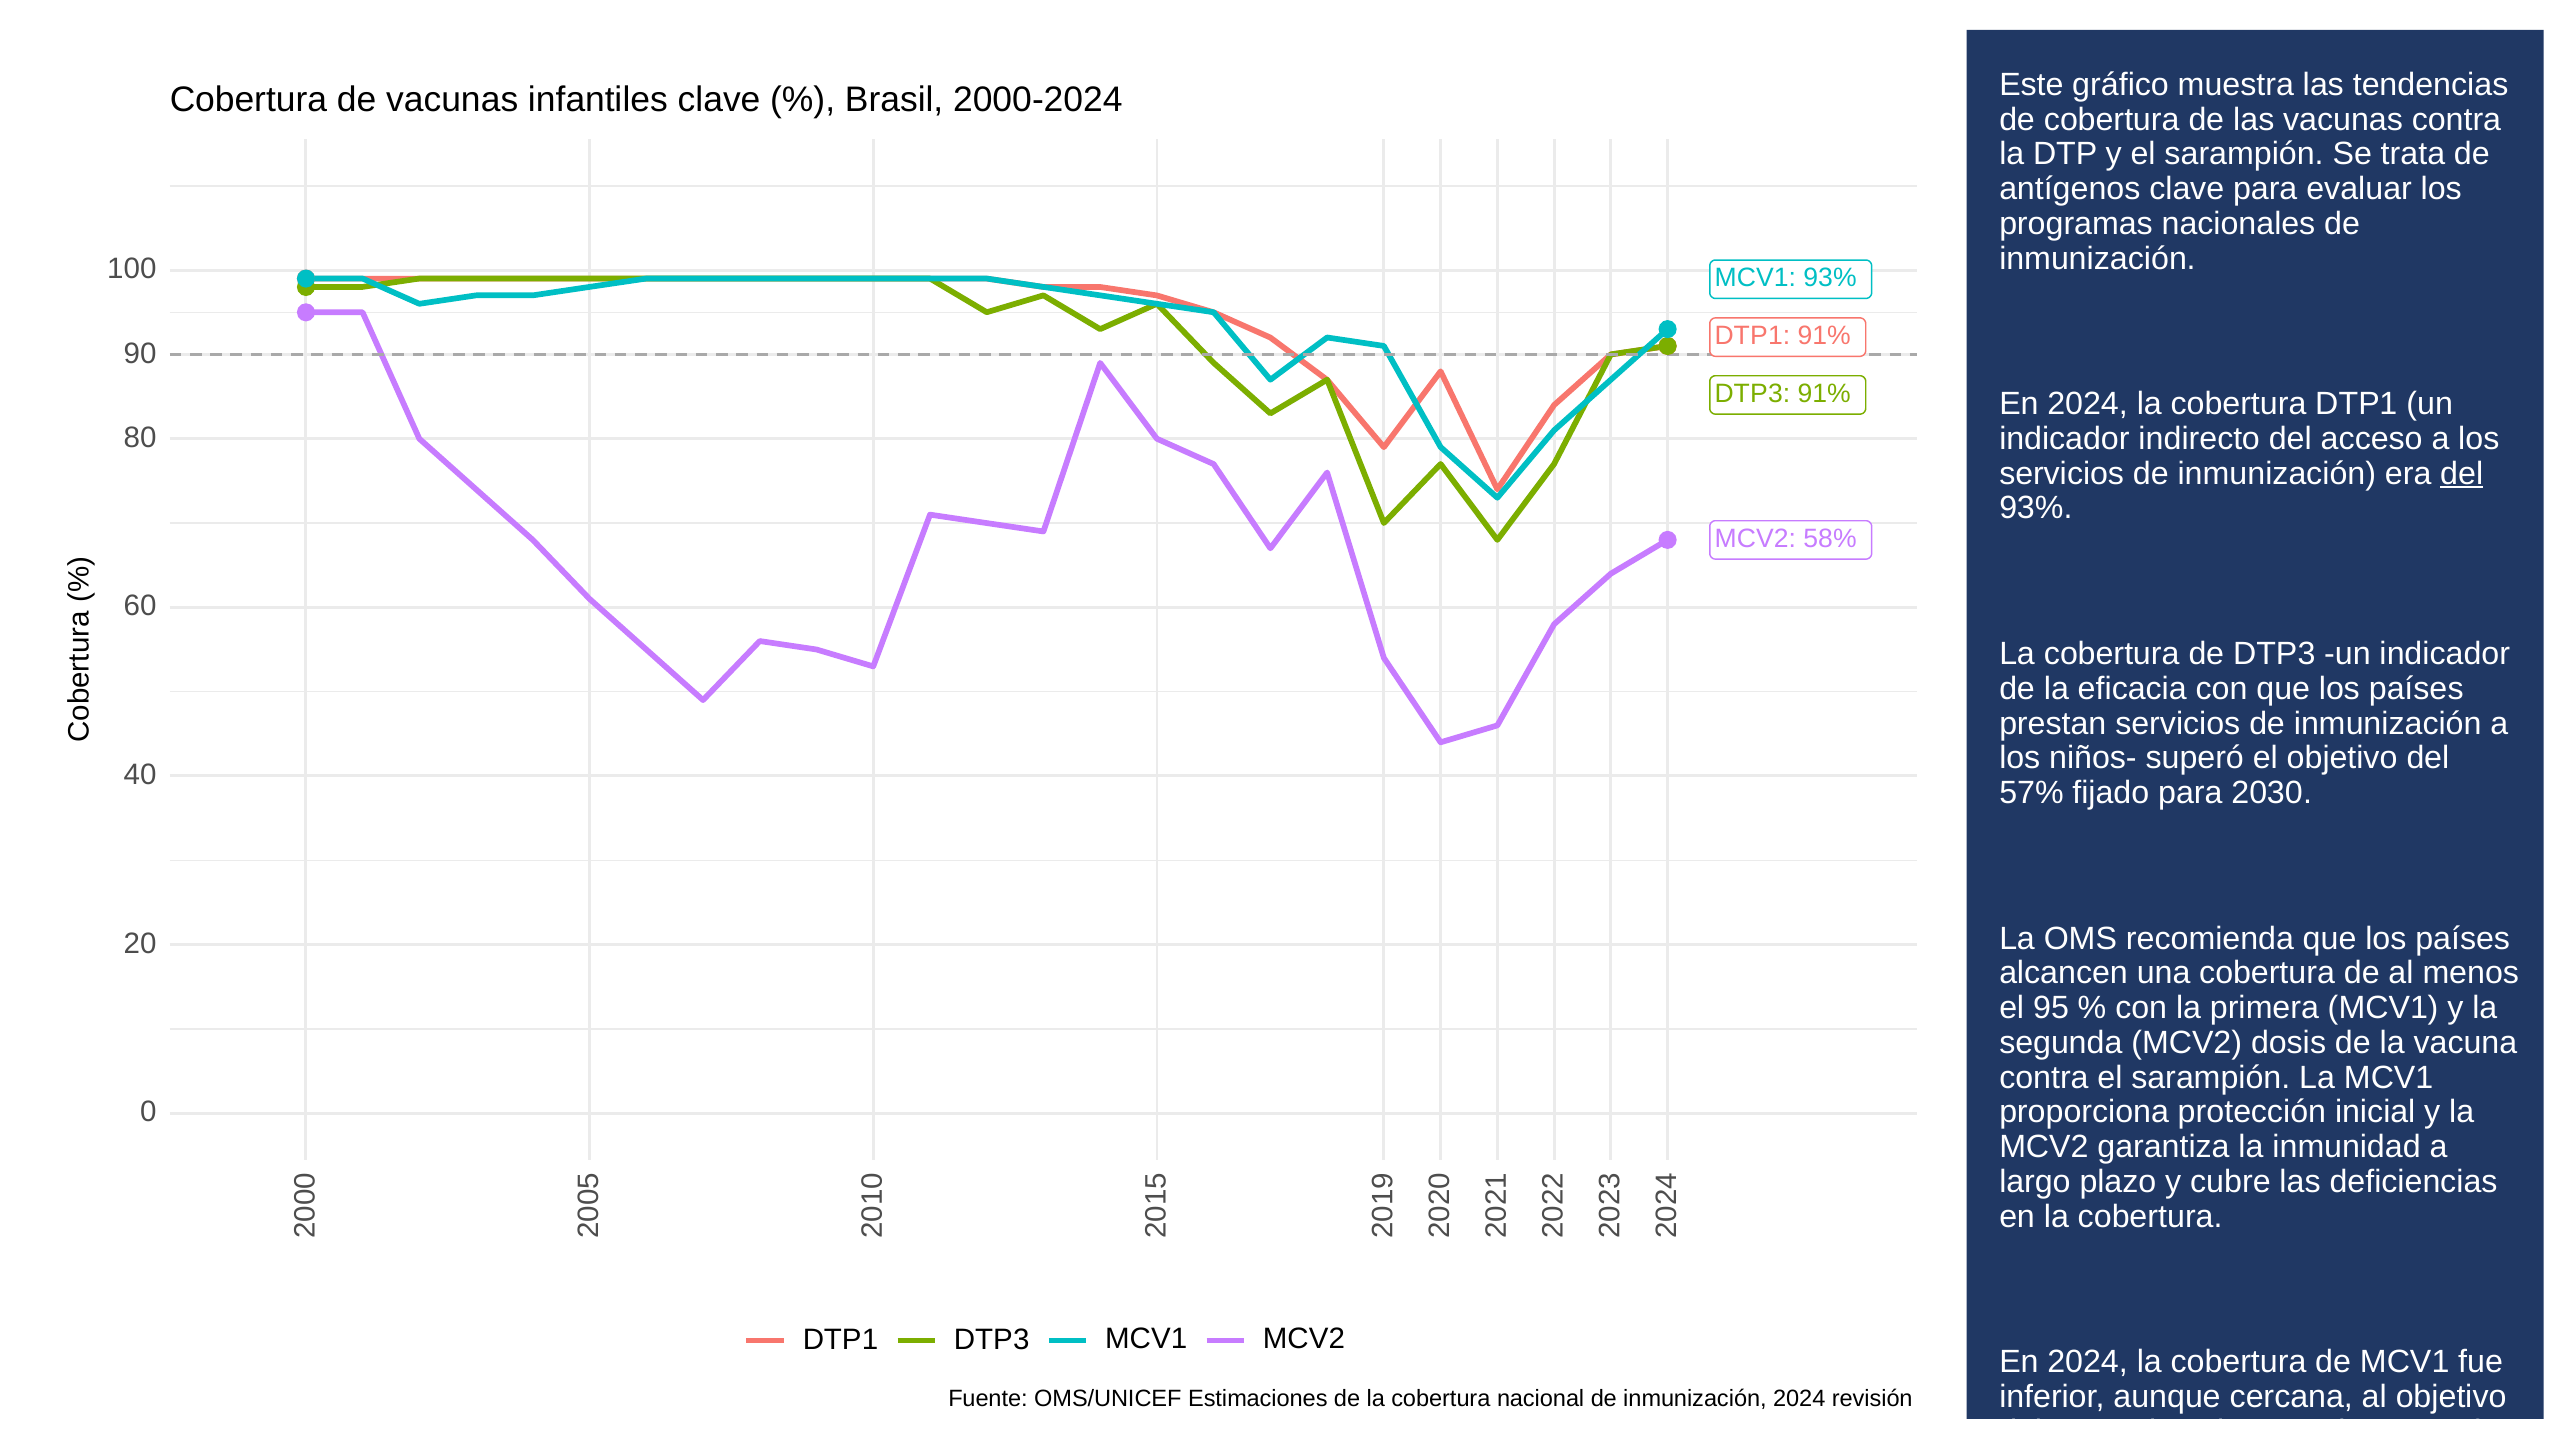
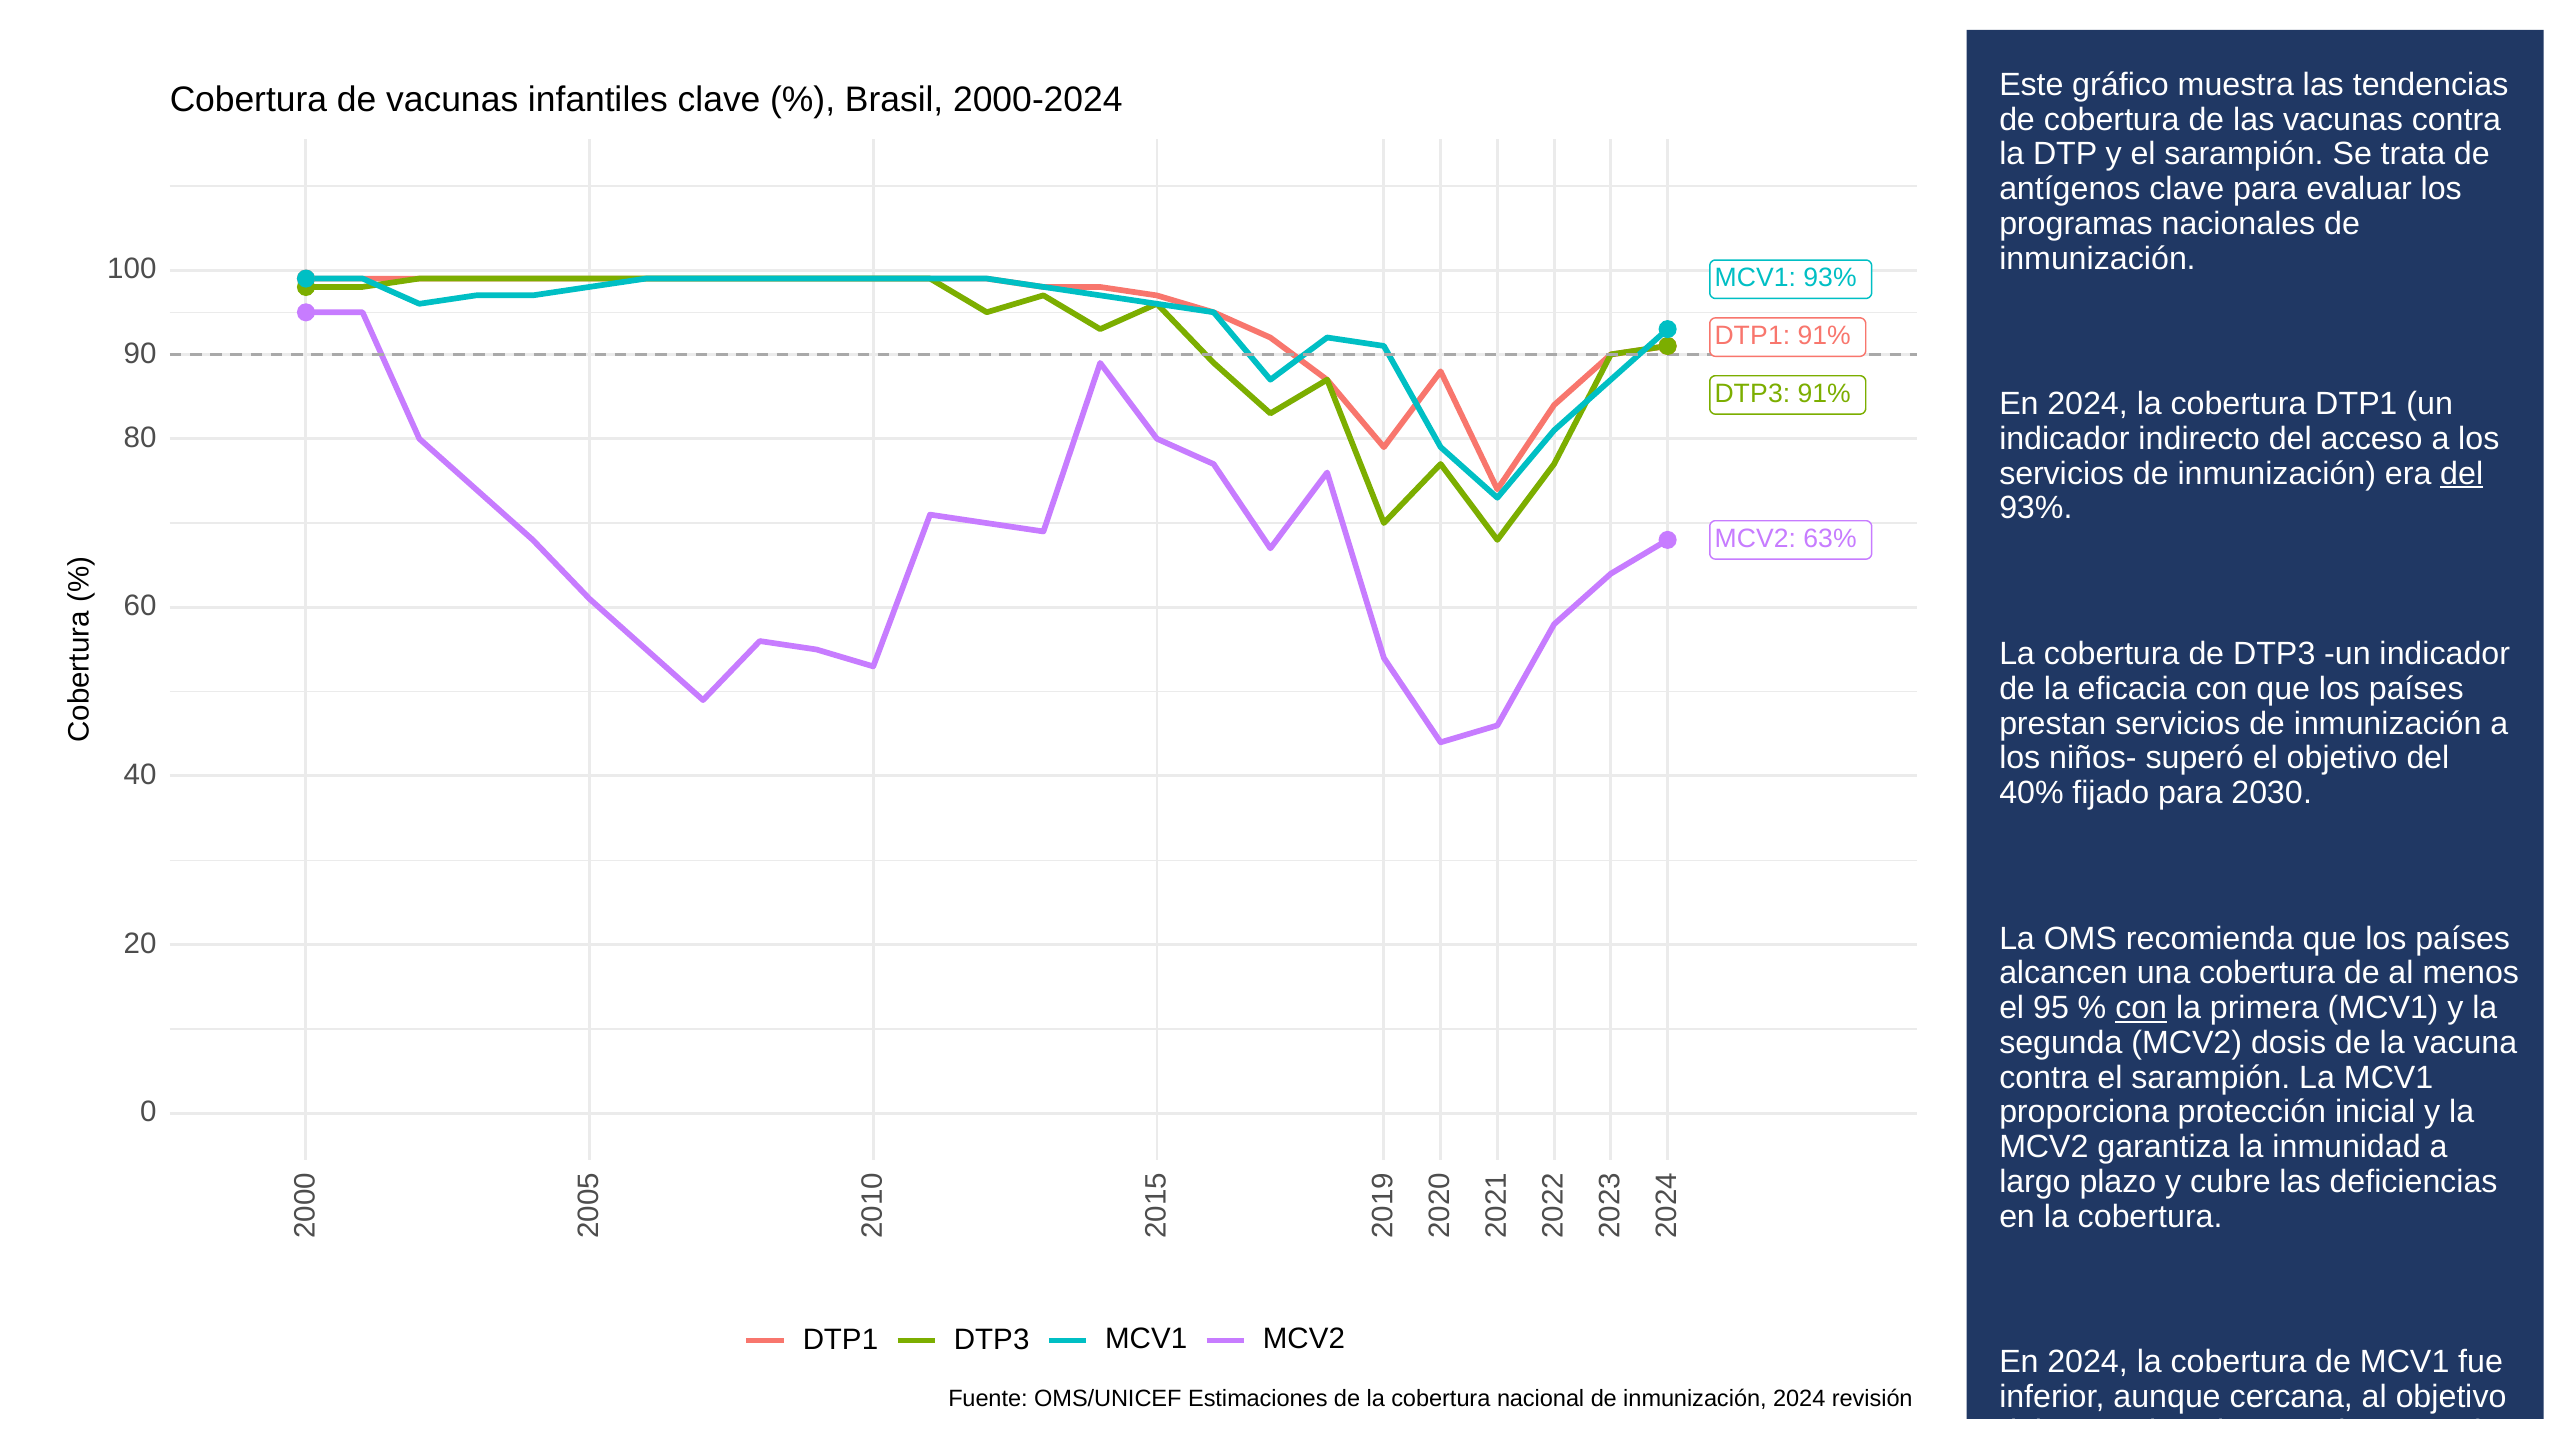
58%: 58% -> 63%
57%: 57% -> 40%
con at (2141, 1008) underline: none -> present
